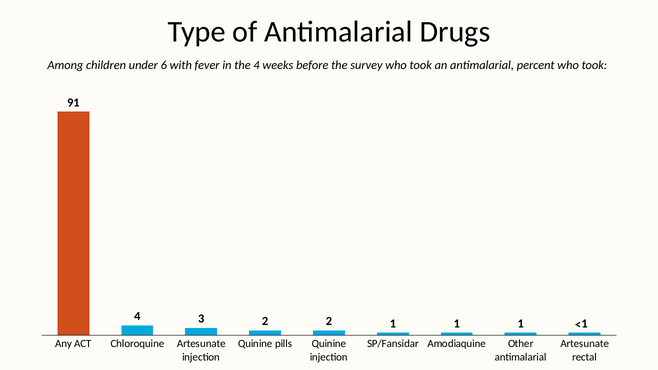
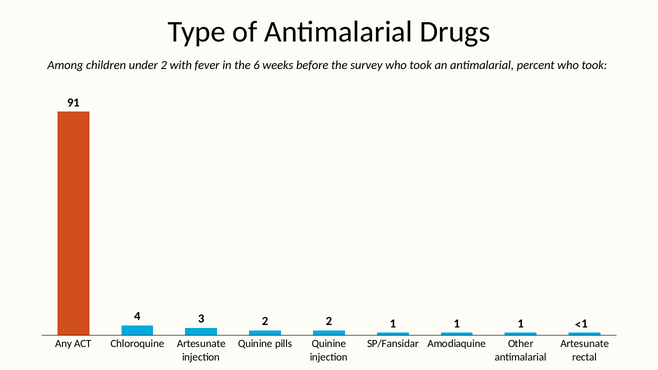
under 6: 6 -> 2
the 4: 4 -> 6
